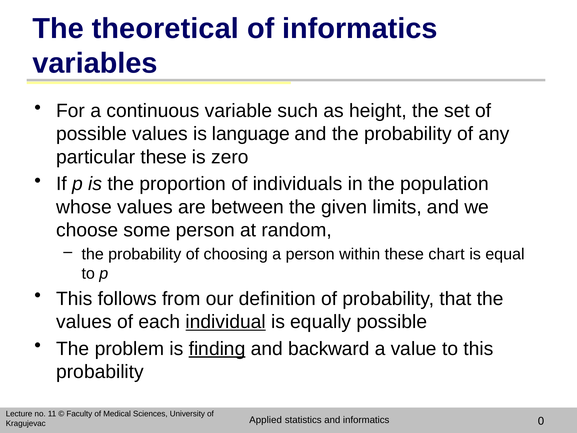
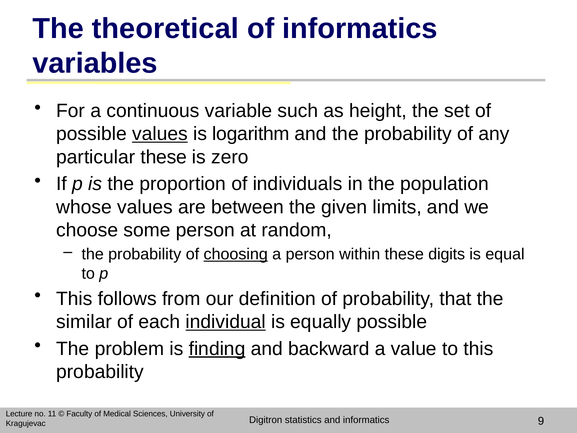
values at (160, 134) underline: none -> present
language: language -> logarithm
choosing underline: none -> present
chart: chart -> digits
values at (84, 322): values -> similar
Applied: Applied -> Digitron
0: 0 -> 9
